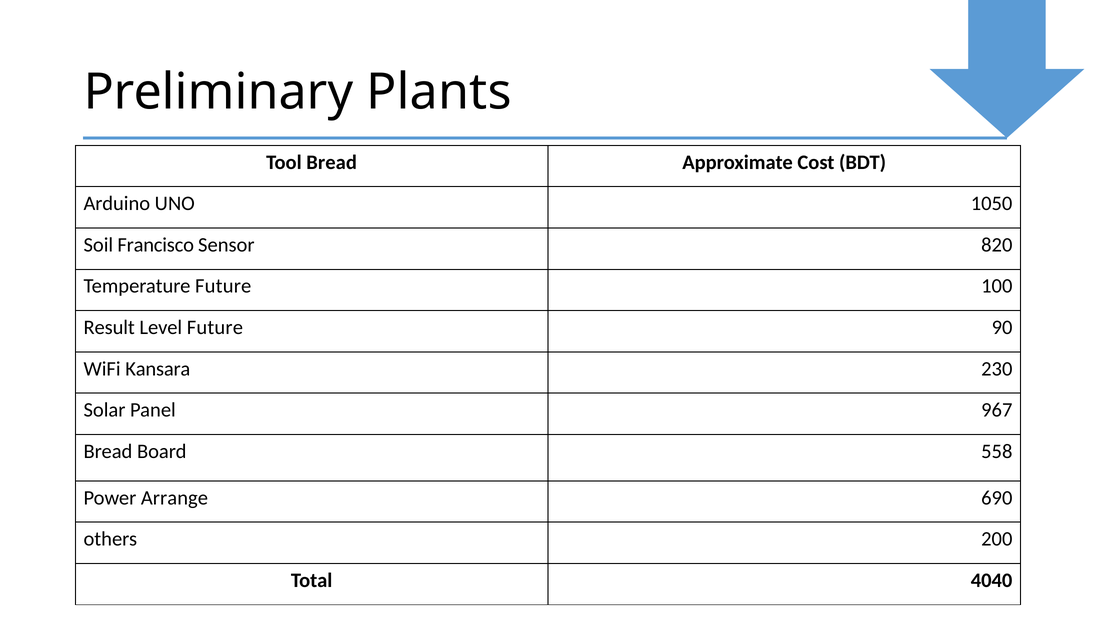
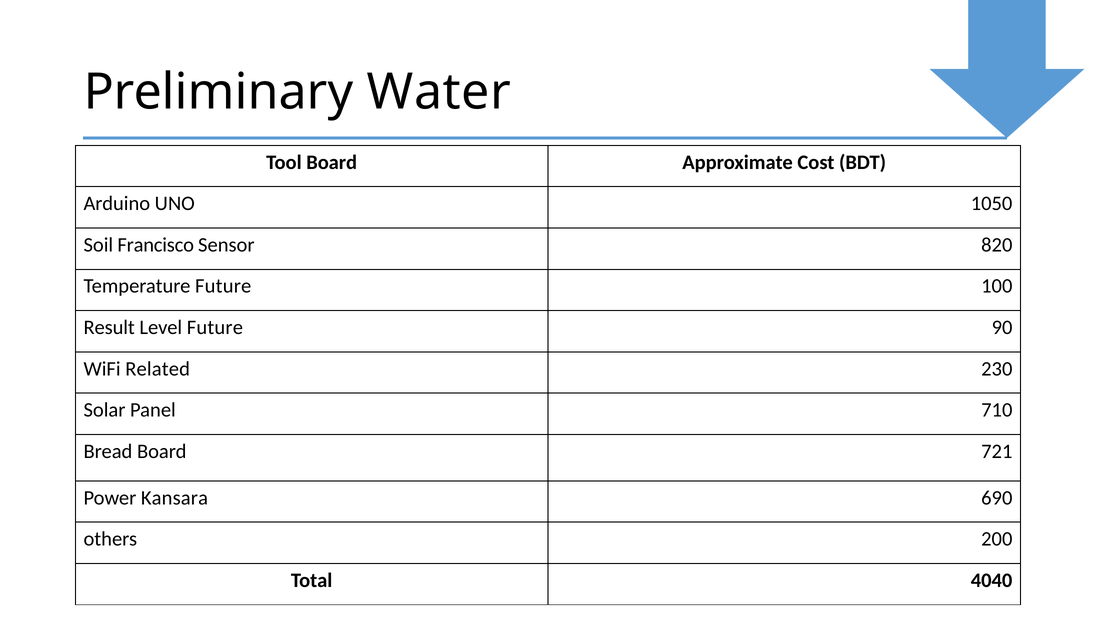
Plants: Plants -> Water
Tool Bread: Bread -> Board
Kansara: Kansara -> Related
967: 967 -> 710
558: 558 -> 721
Arrange: Arrange -> Kansara
